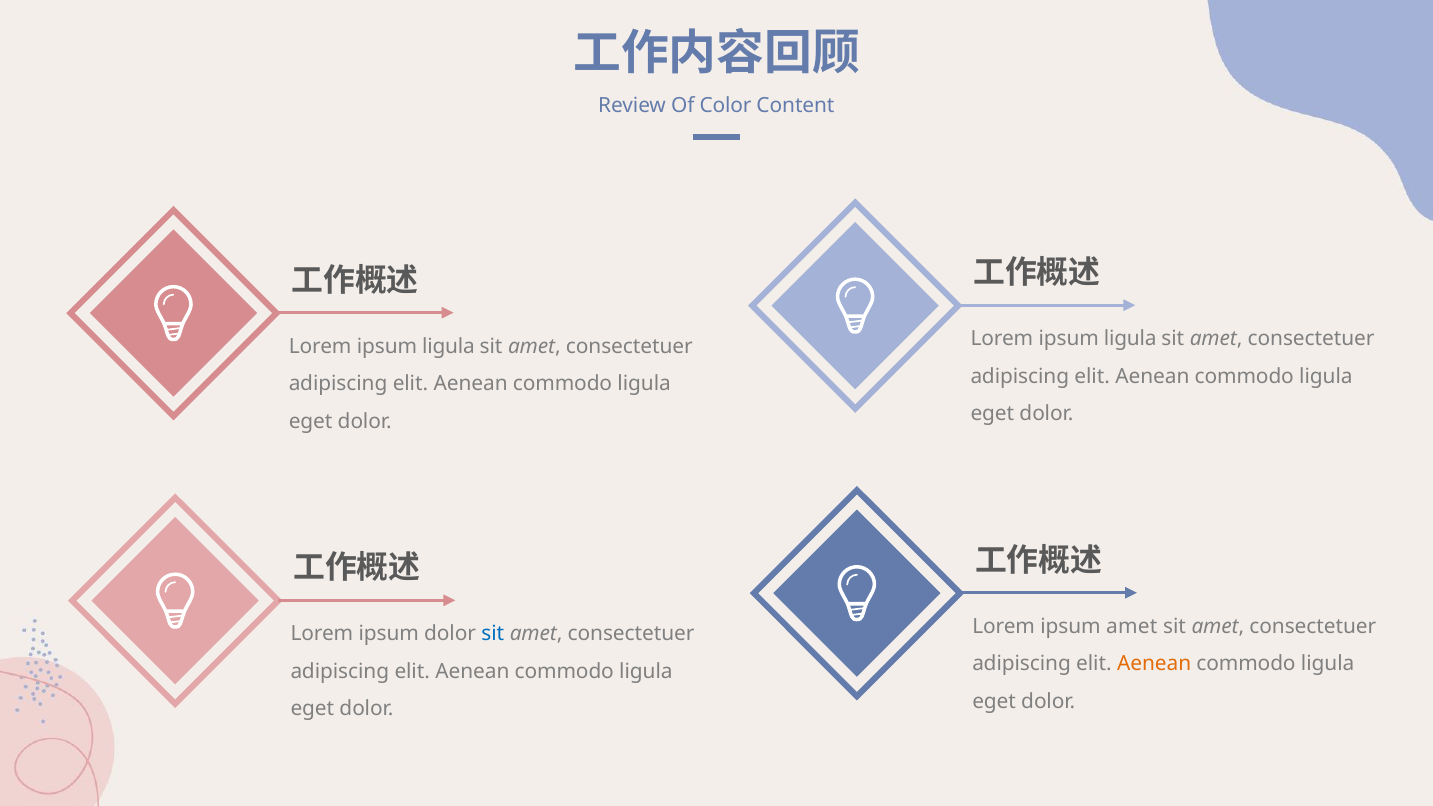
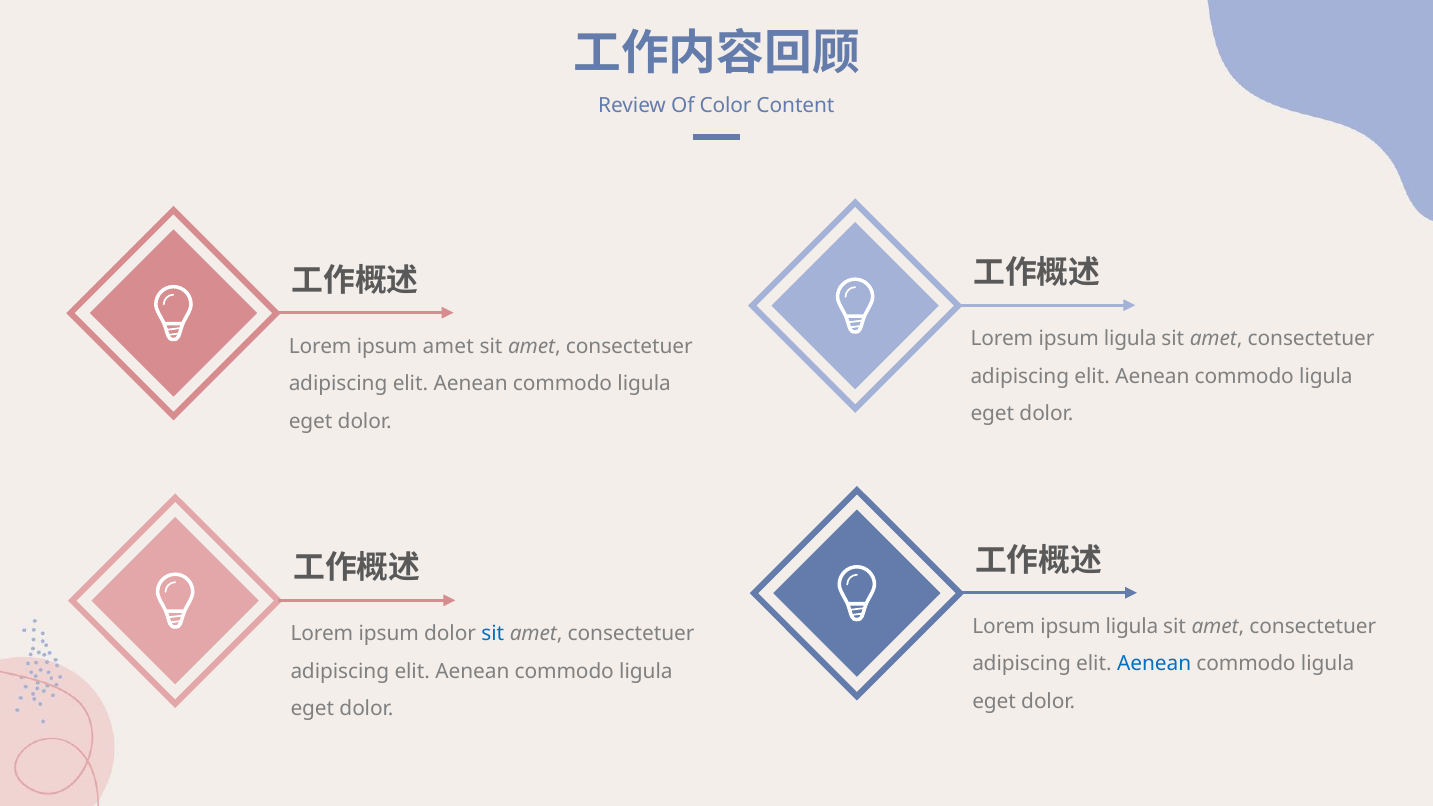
ligula at (448, 346): ligula -> amet
amet at (1132, 626): amet -> ligula
Aenean at (1154, 664) colour: orange -> blue
